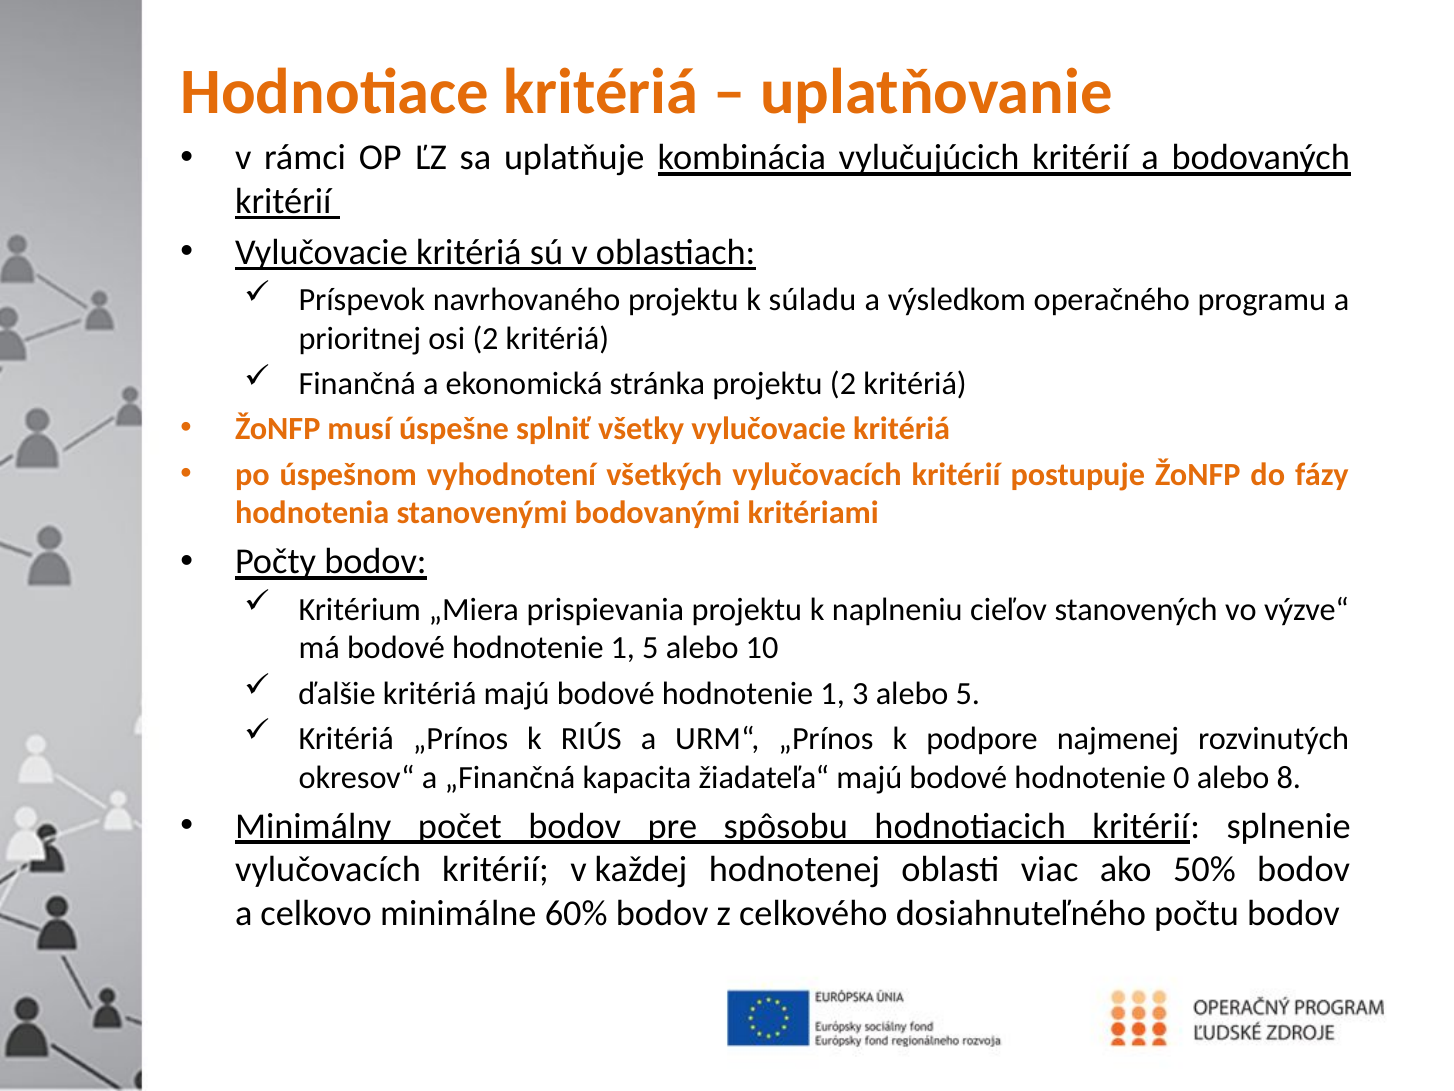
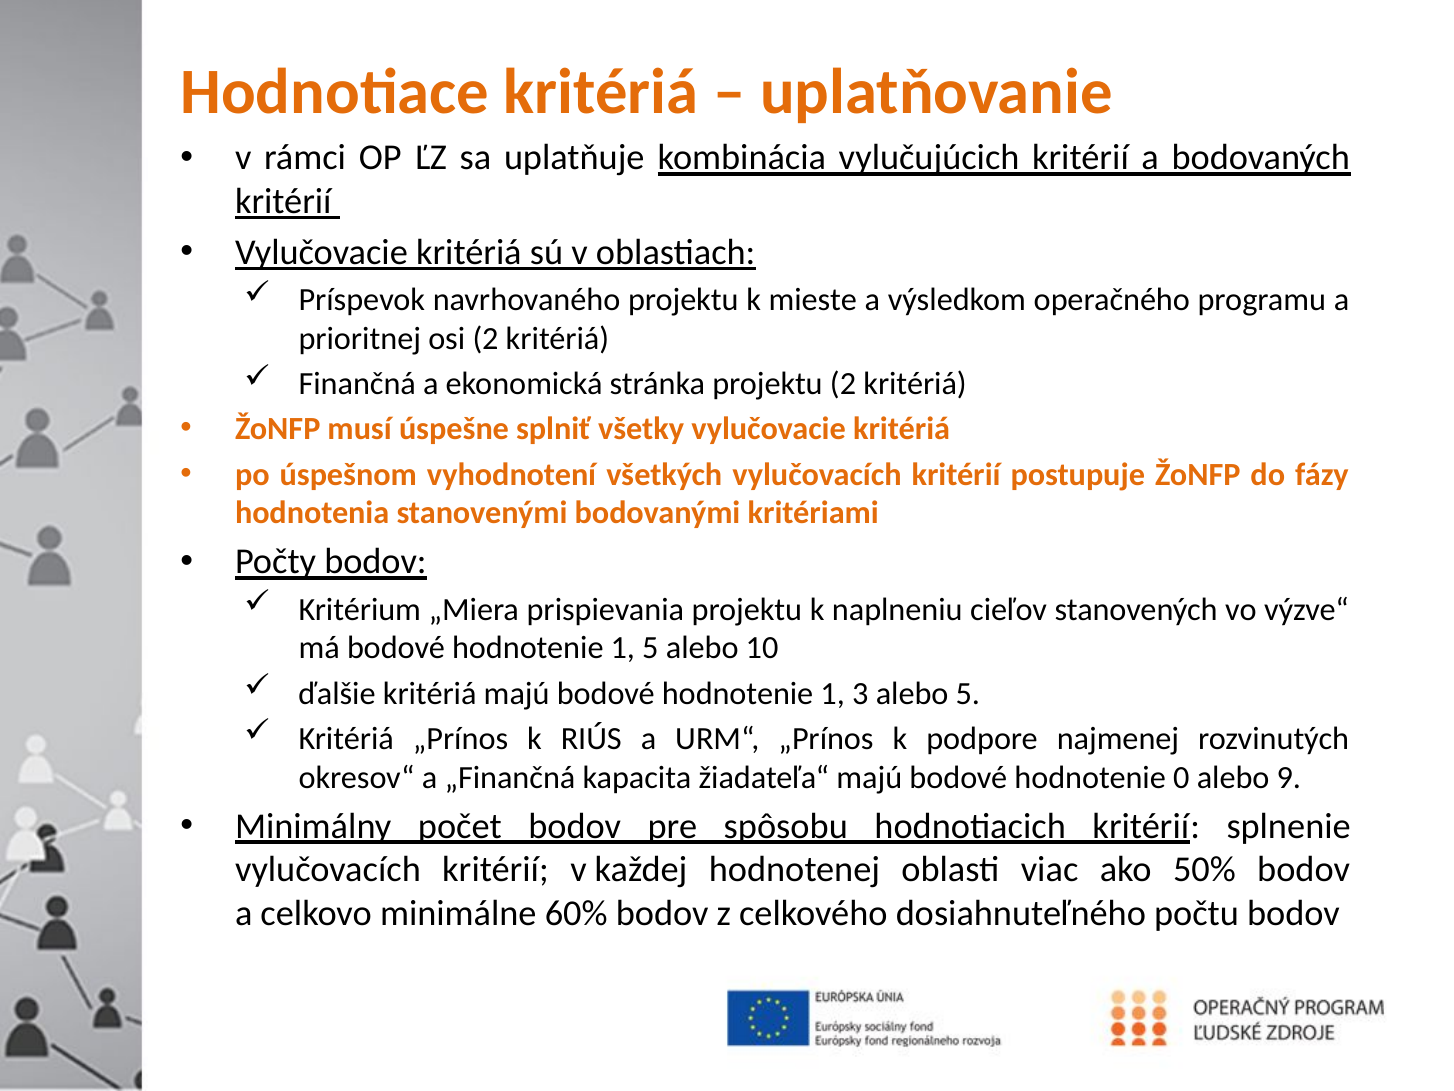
súladu: súladu -> mieste
8: 8 -> 9
